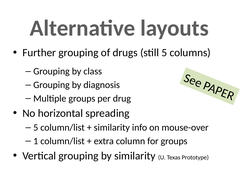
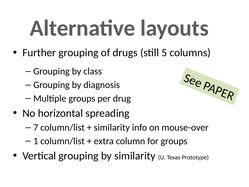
5 at (36, 127): 5 -> 7
